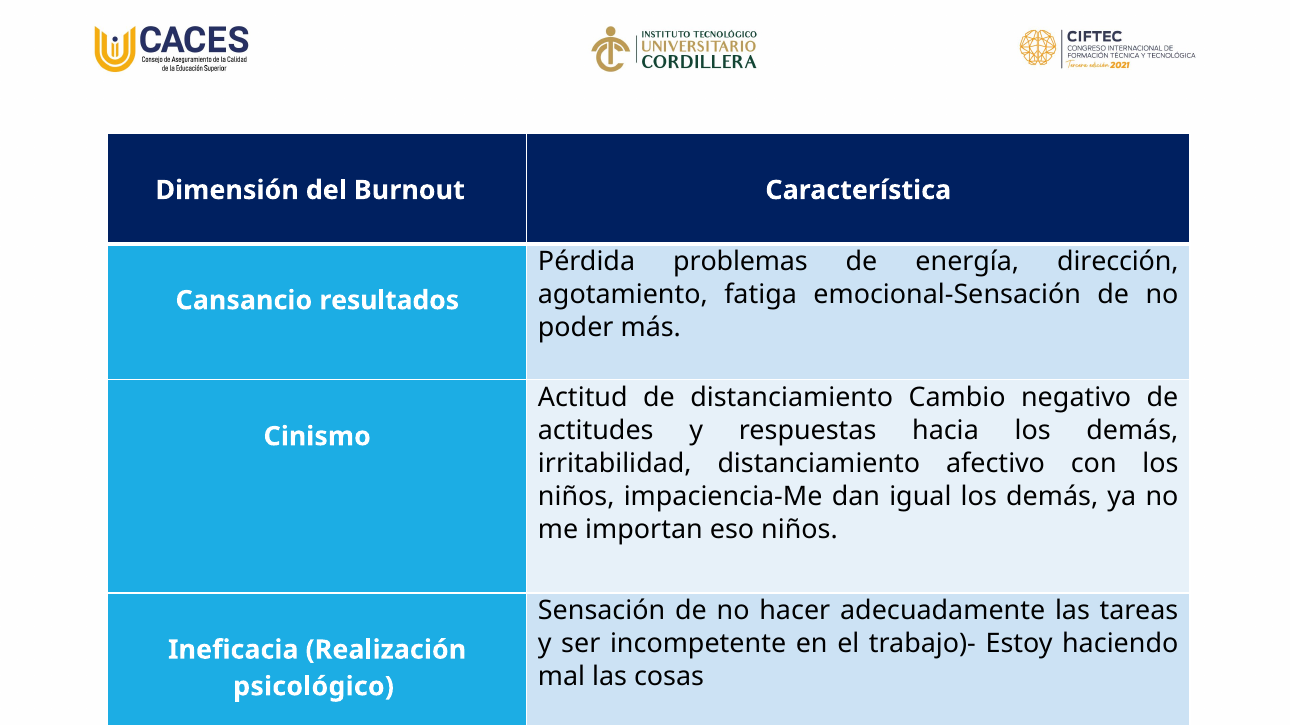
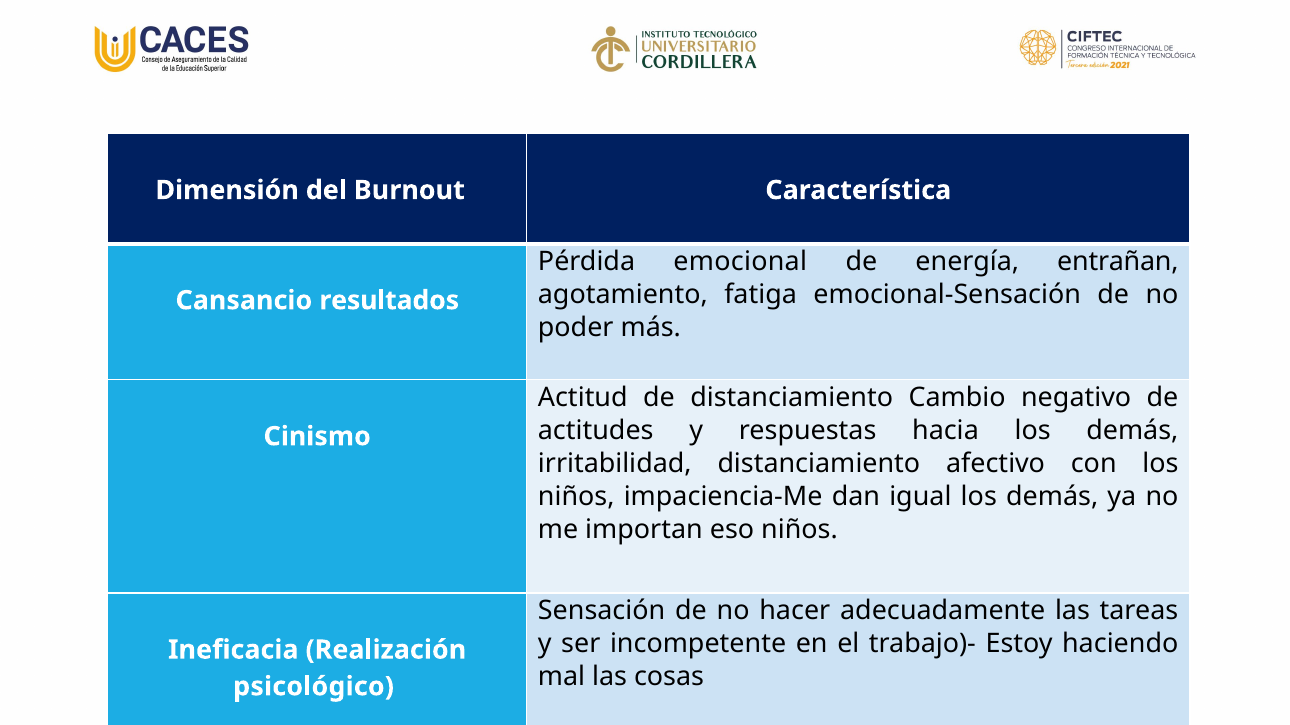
problemas: problemas -> emocional
dirección: dirección -> entrañan
